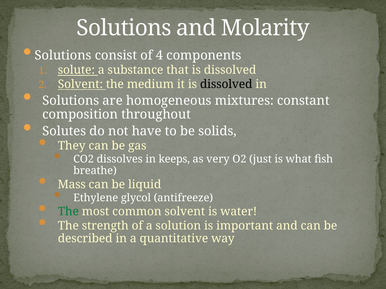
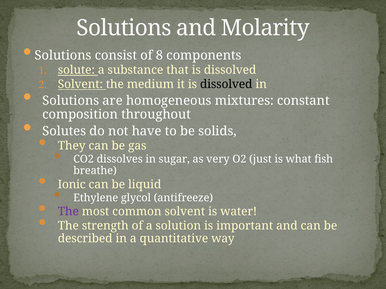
4: 4 -> 8
keeps: keeps -> sugar
Mass: Mass -> Ionic
The at (68, 212) colour: green -> purple
